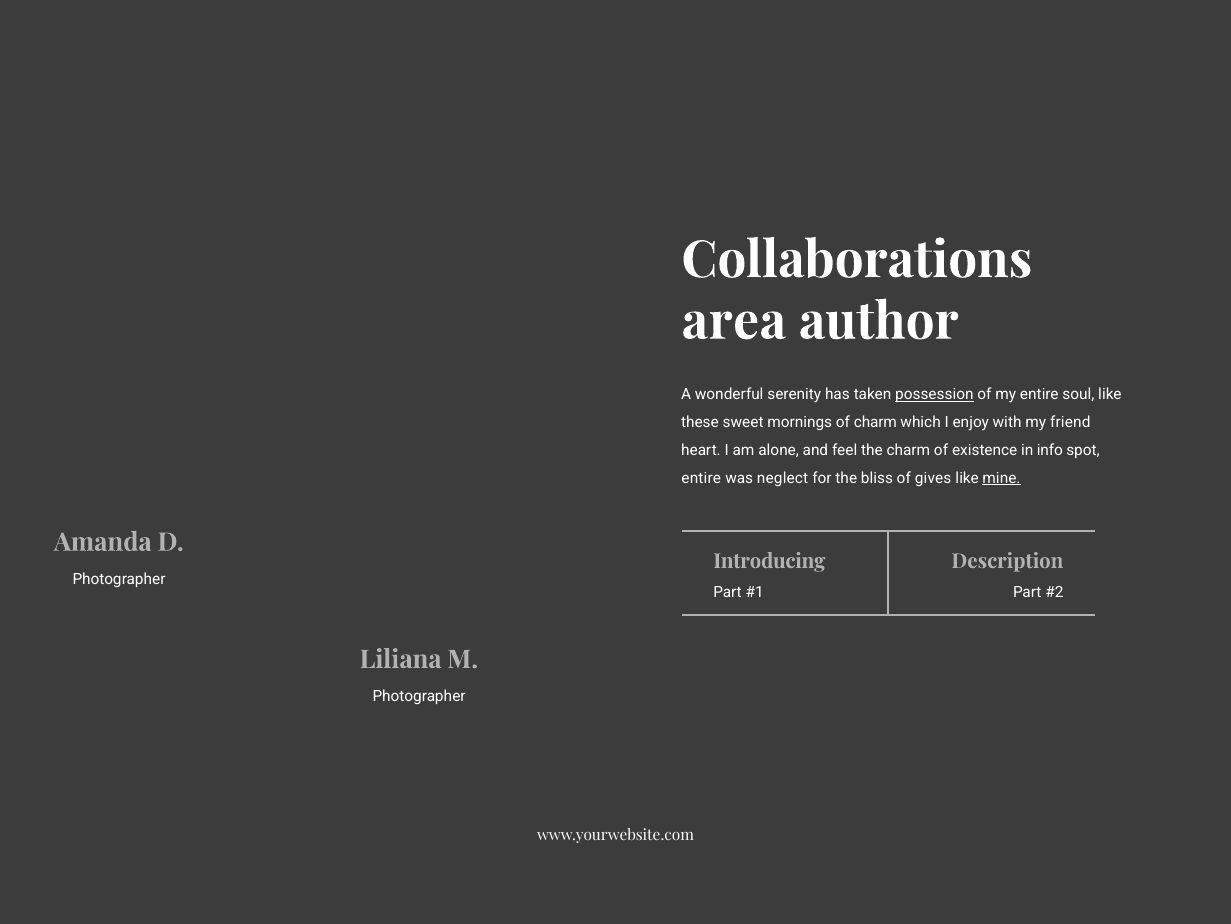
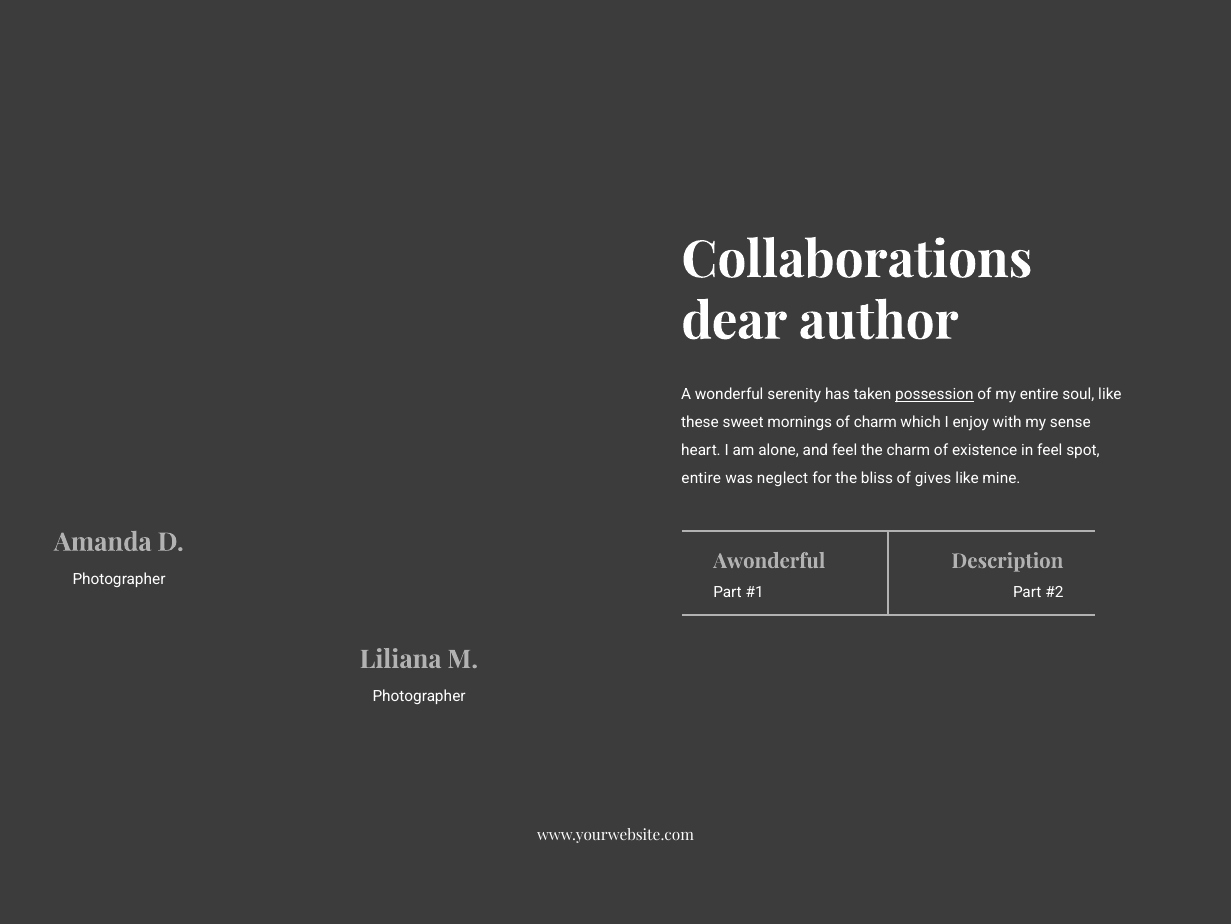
area: area -> dear
friend: friend -> sense
in info: info -> feel
mine underline: present -> none
Introducing: Introducing -> Awonderful
